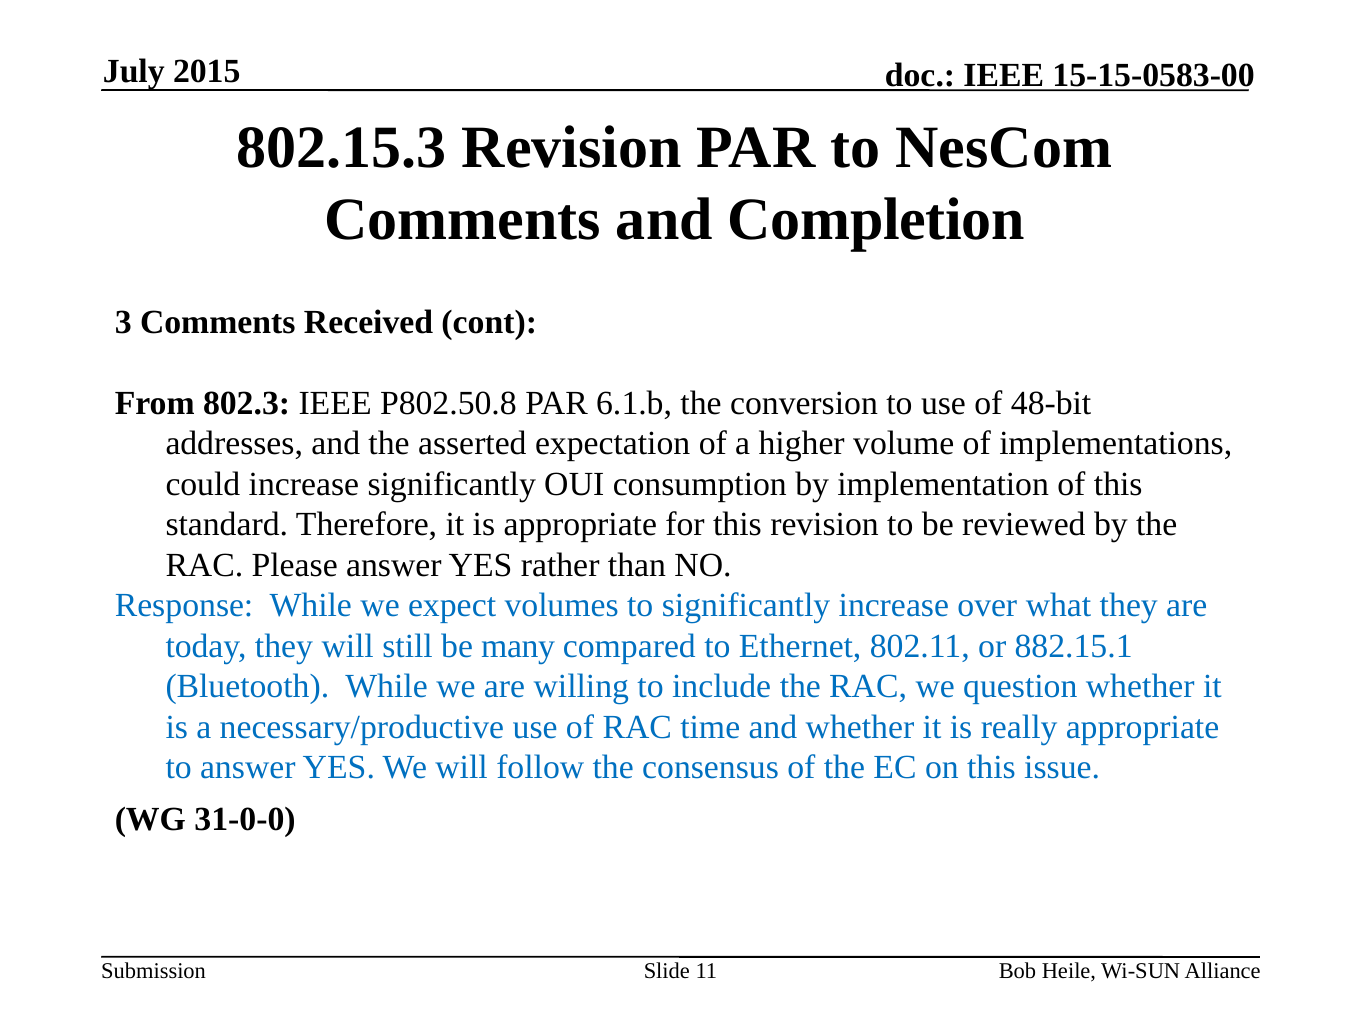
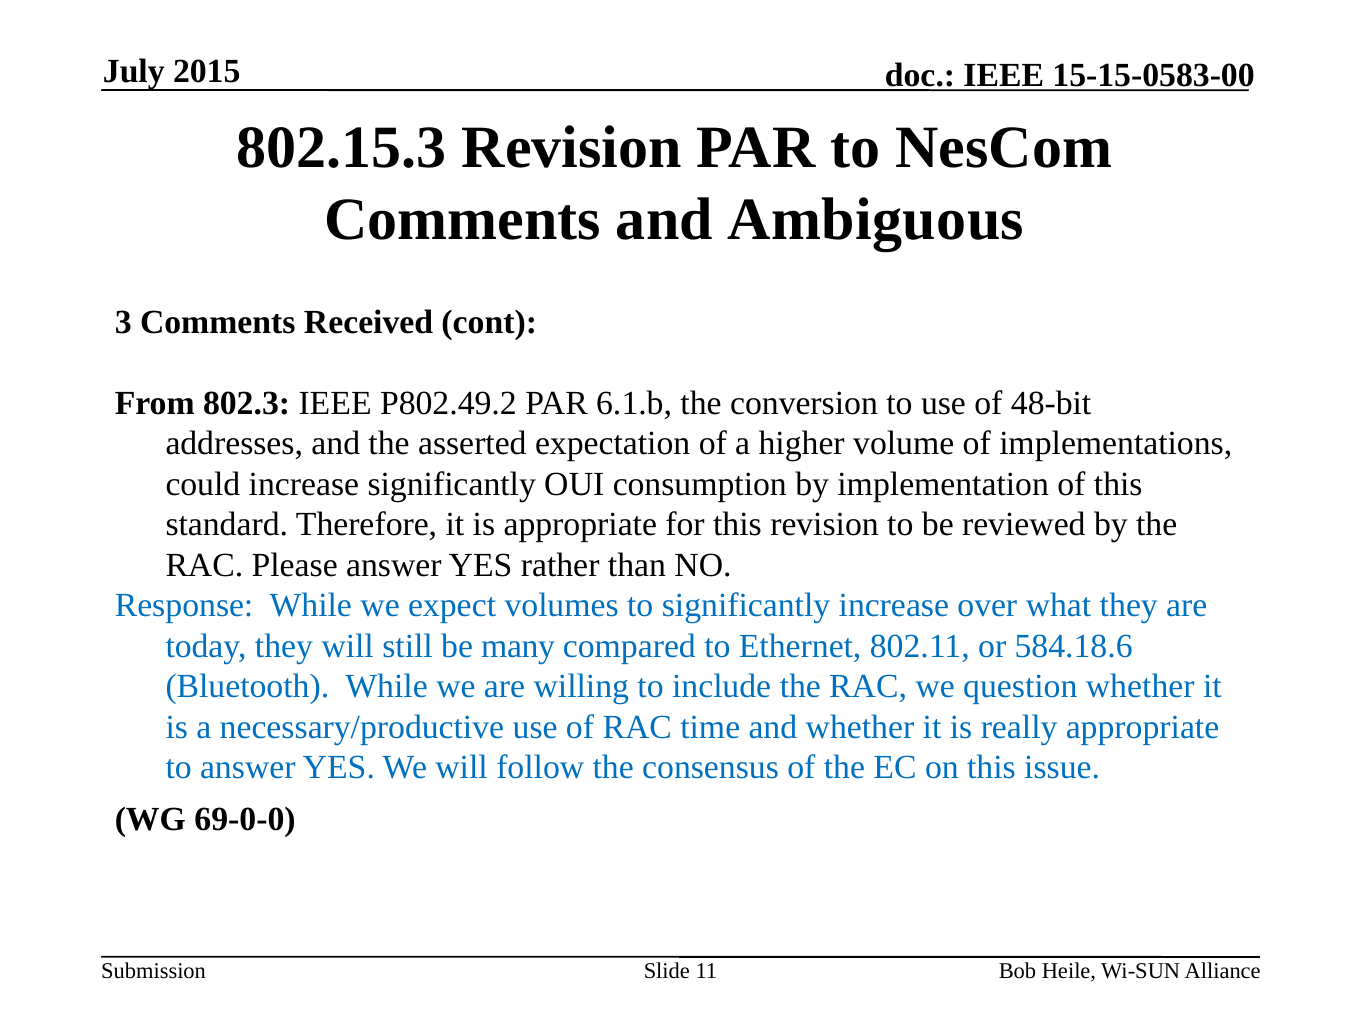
Completion: Completion -> Ambiguous
P802.50.8: P802.50.8 -> P802.49.2
882.15.1: 882.15.1 -> 584.18.6
31-0-0: 31-0-0 -> 69-0-0
